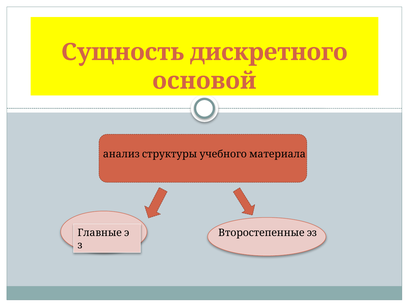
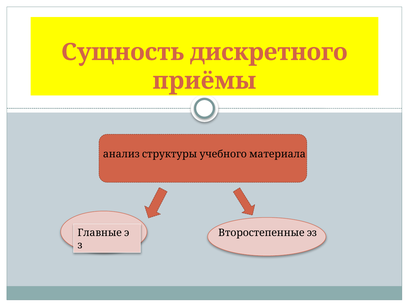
основой: основой -> приёмы
